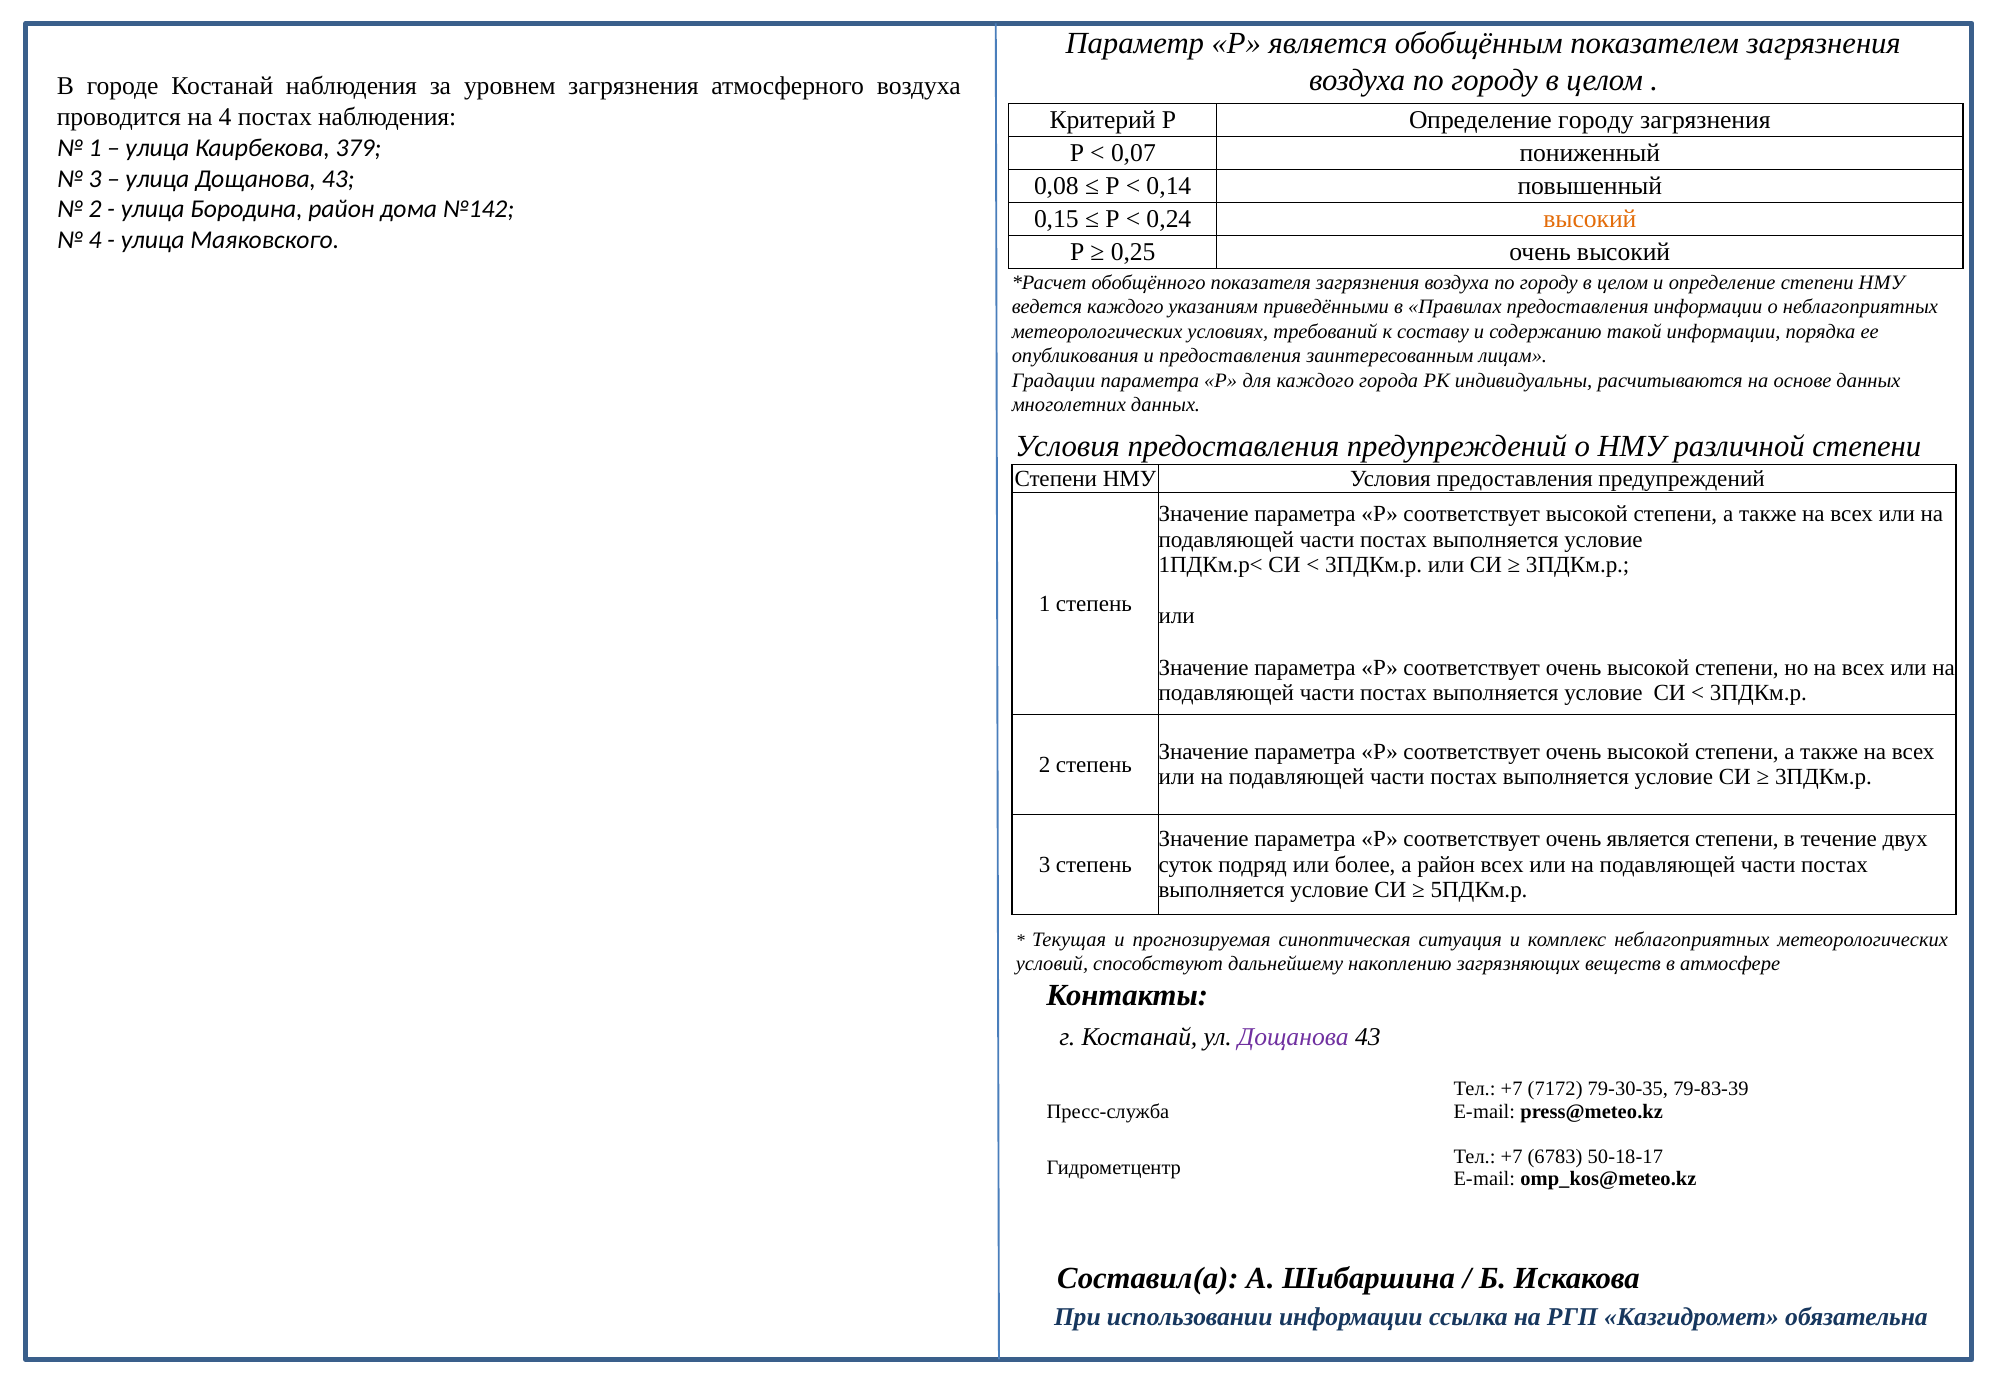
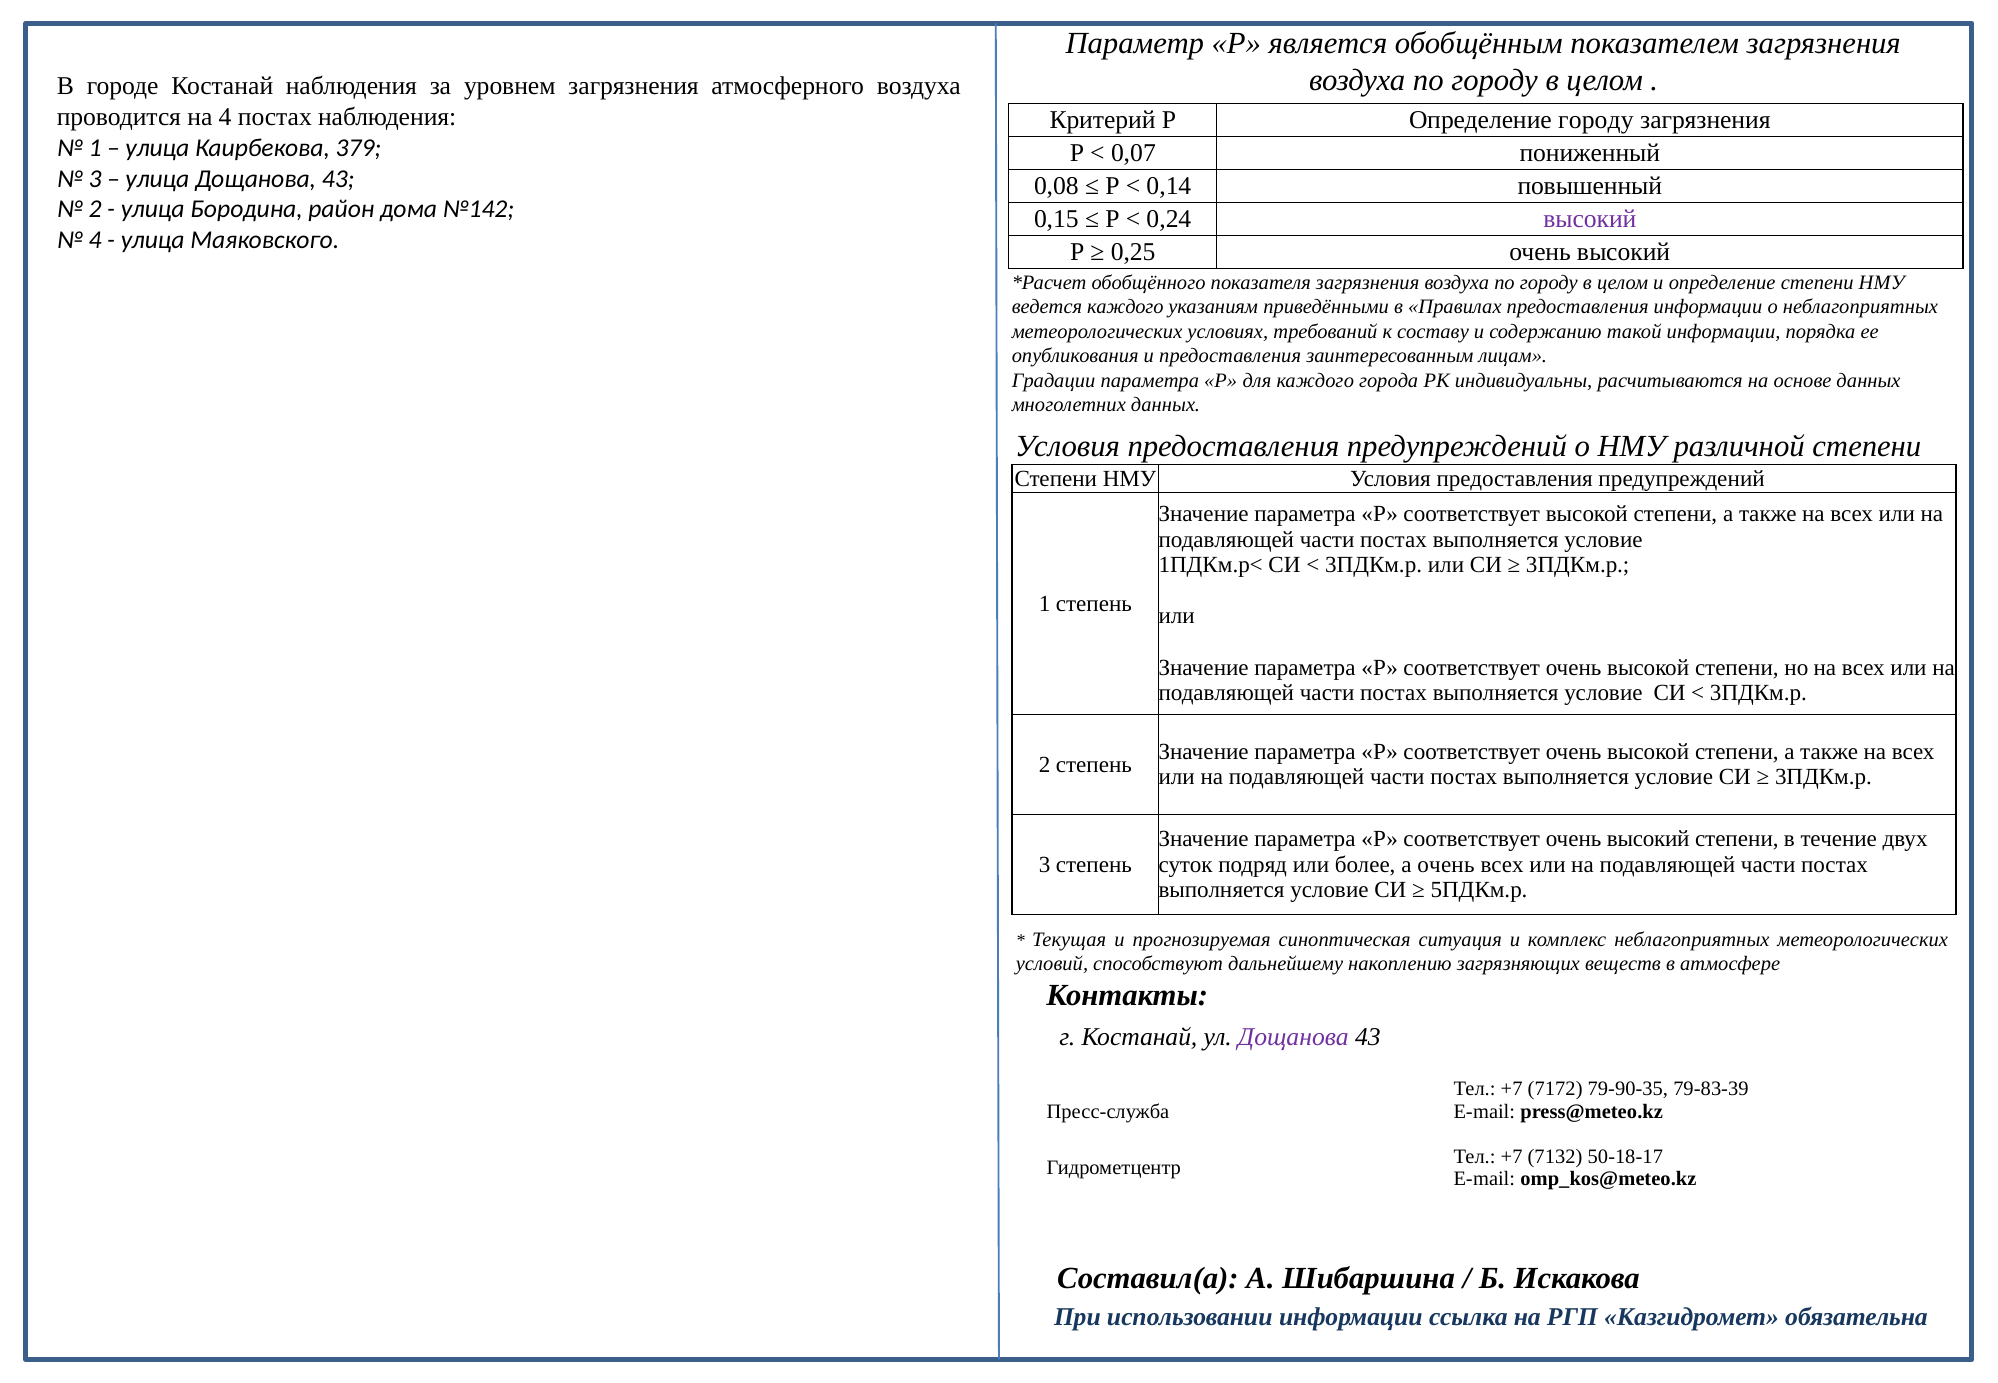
высокий at (1590, 219) colour: orange -> purple
соответствует очень является: является -> высокий
а район: район -> очень
79-30-35: 79-30-35 -> 79-90-35
6783: 6783 -> 7132
